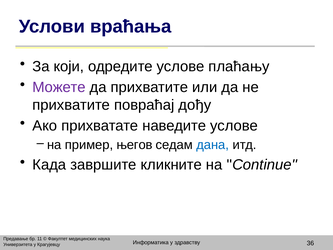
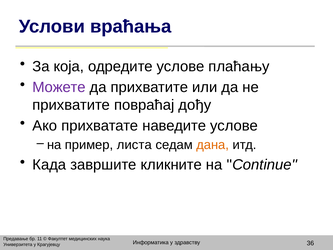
који: који -> која
његов: његов -> листа
дана colour: blue -> orange
